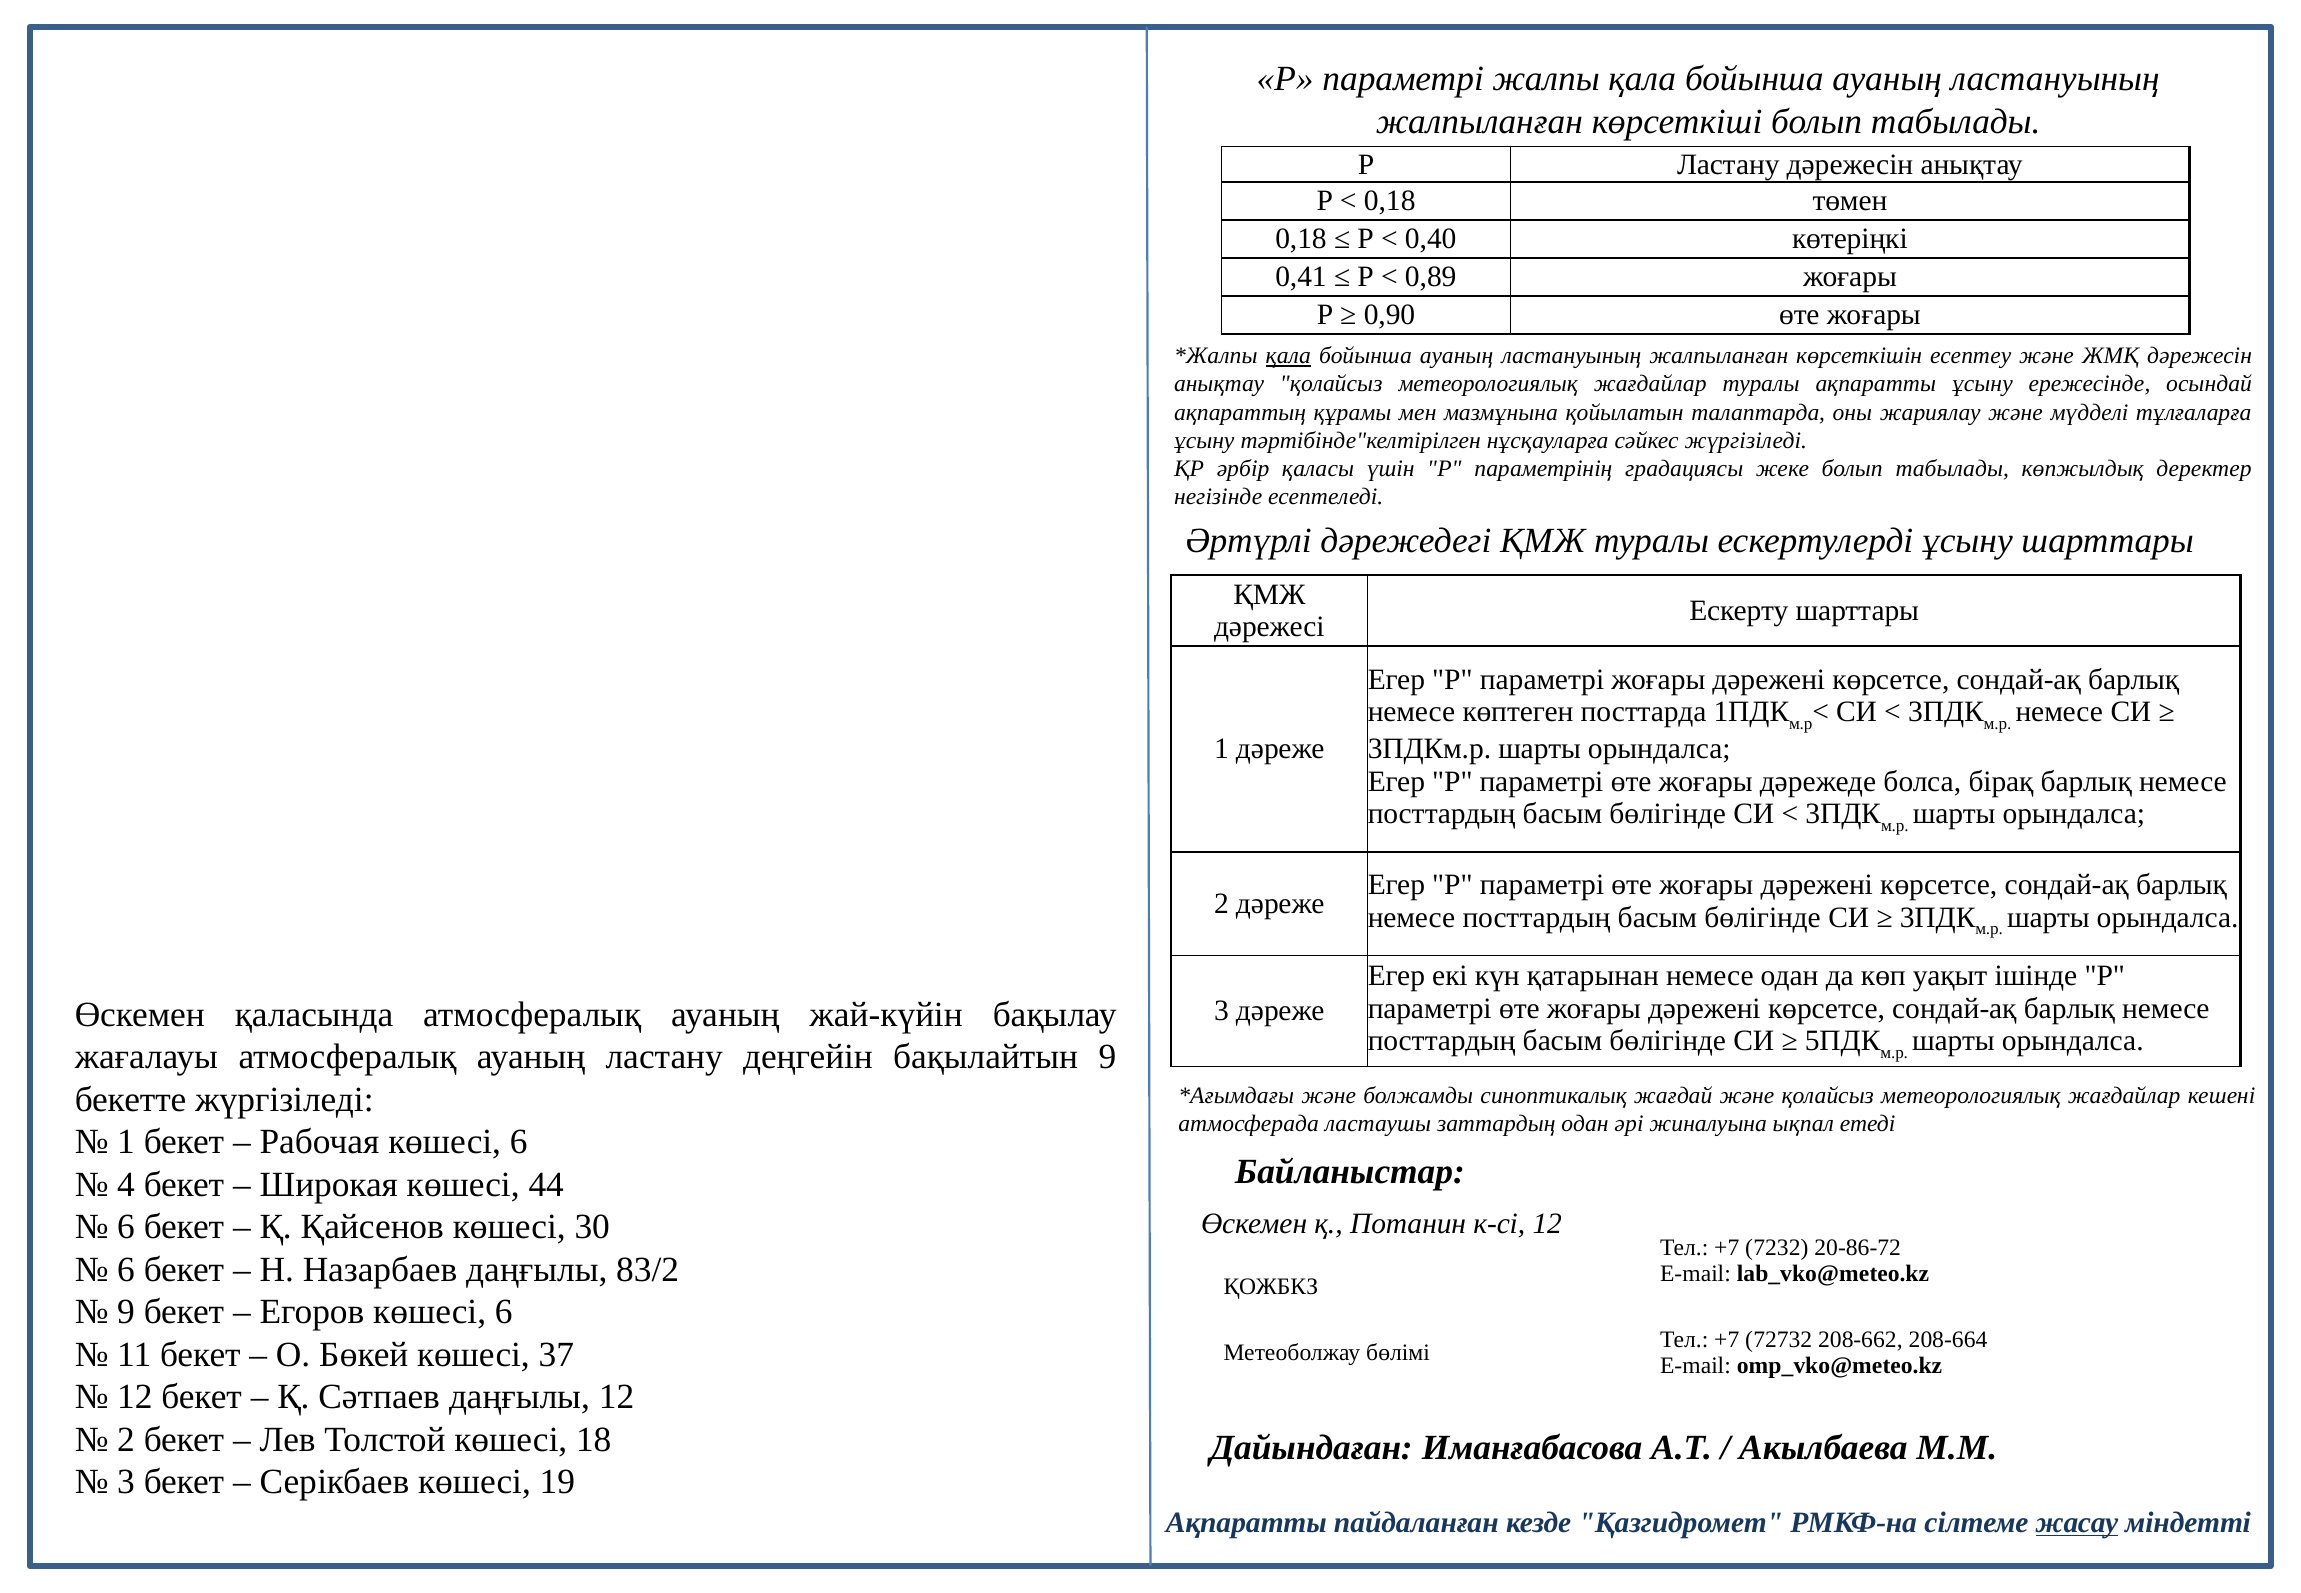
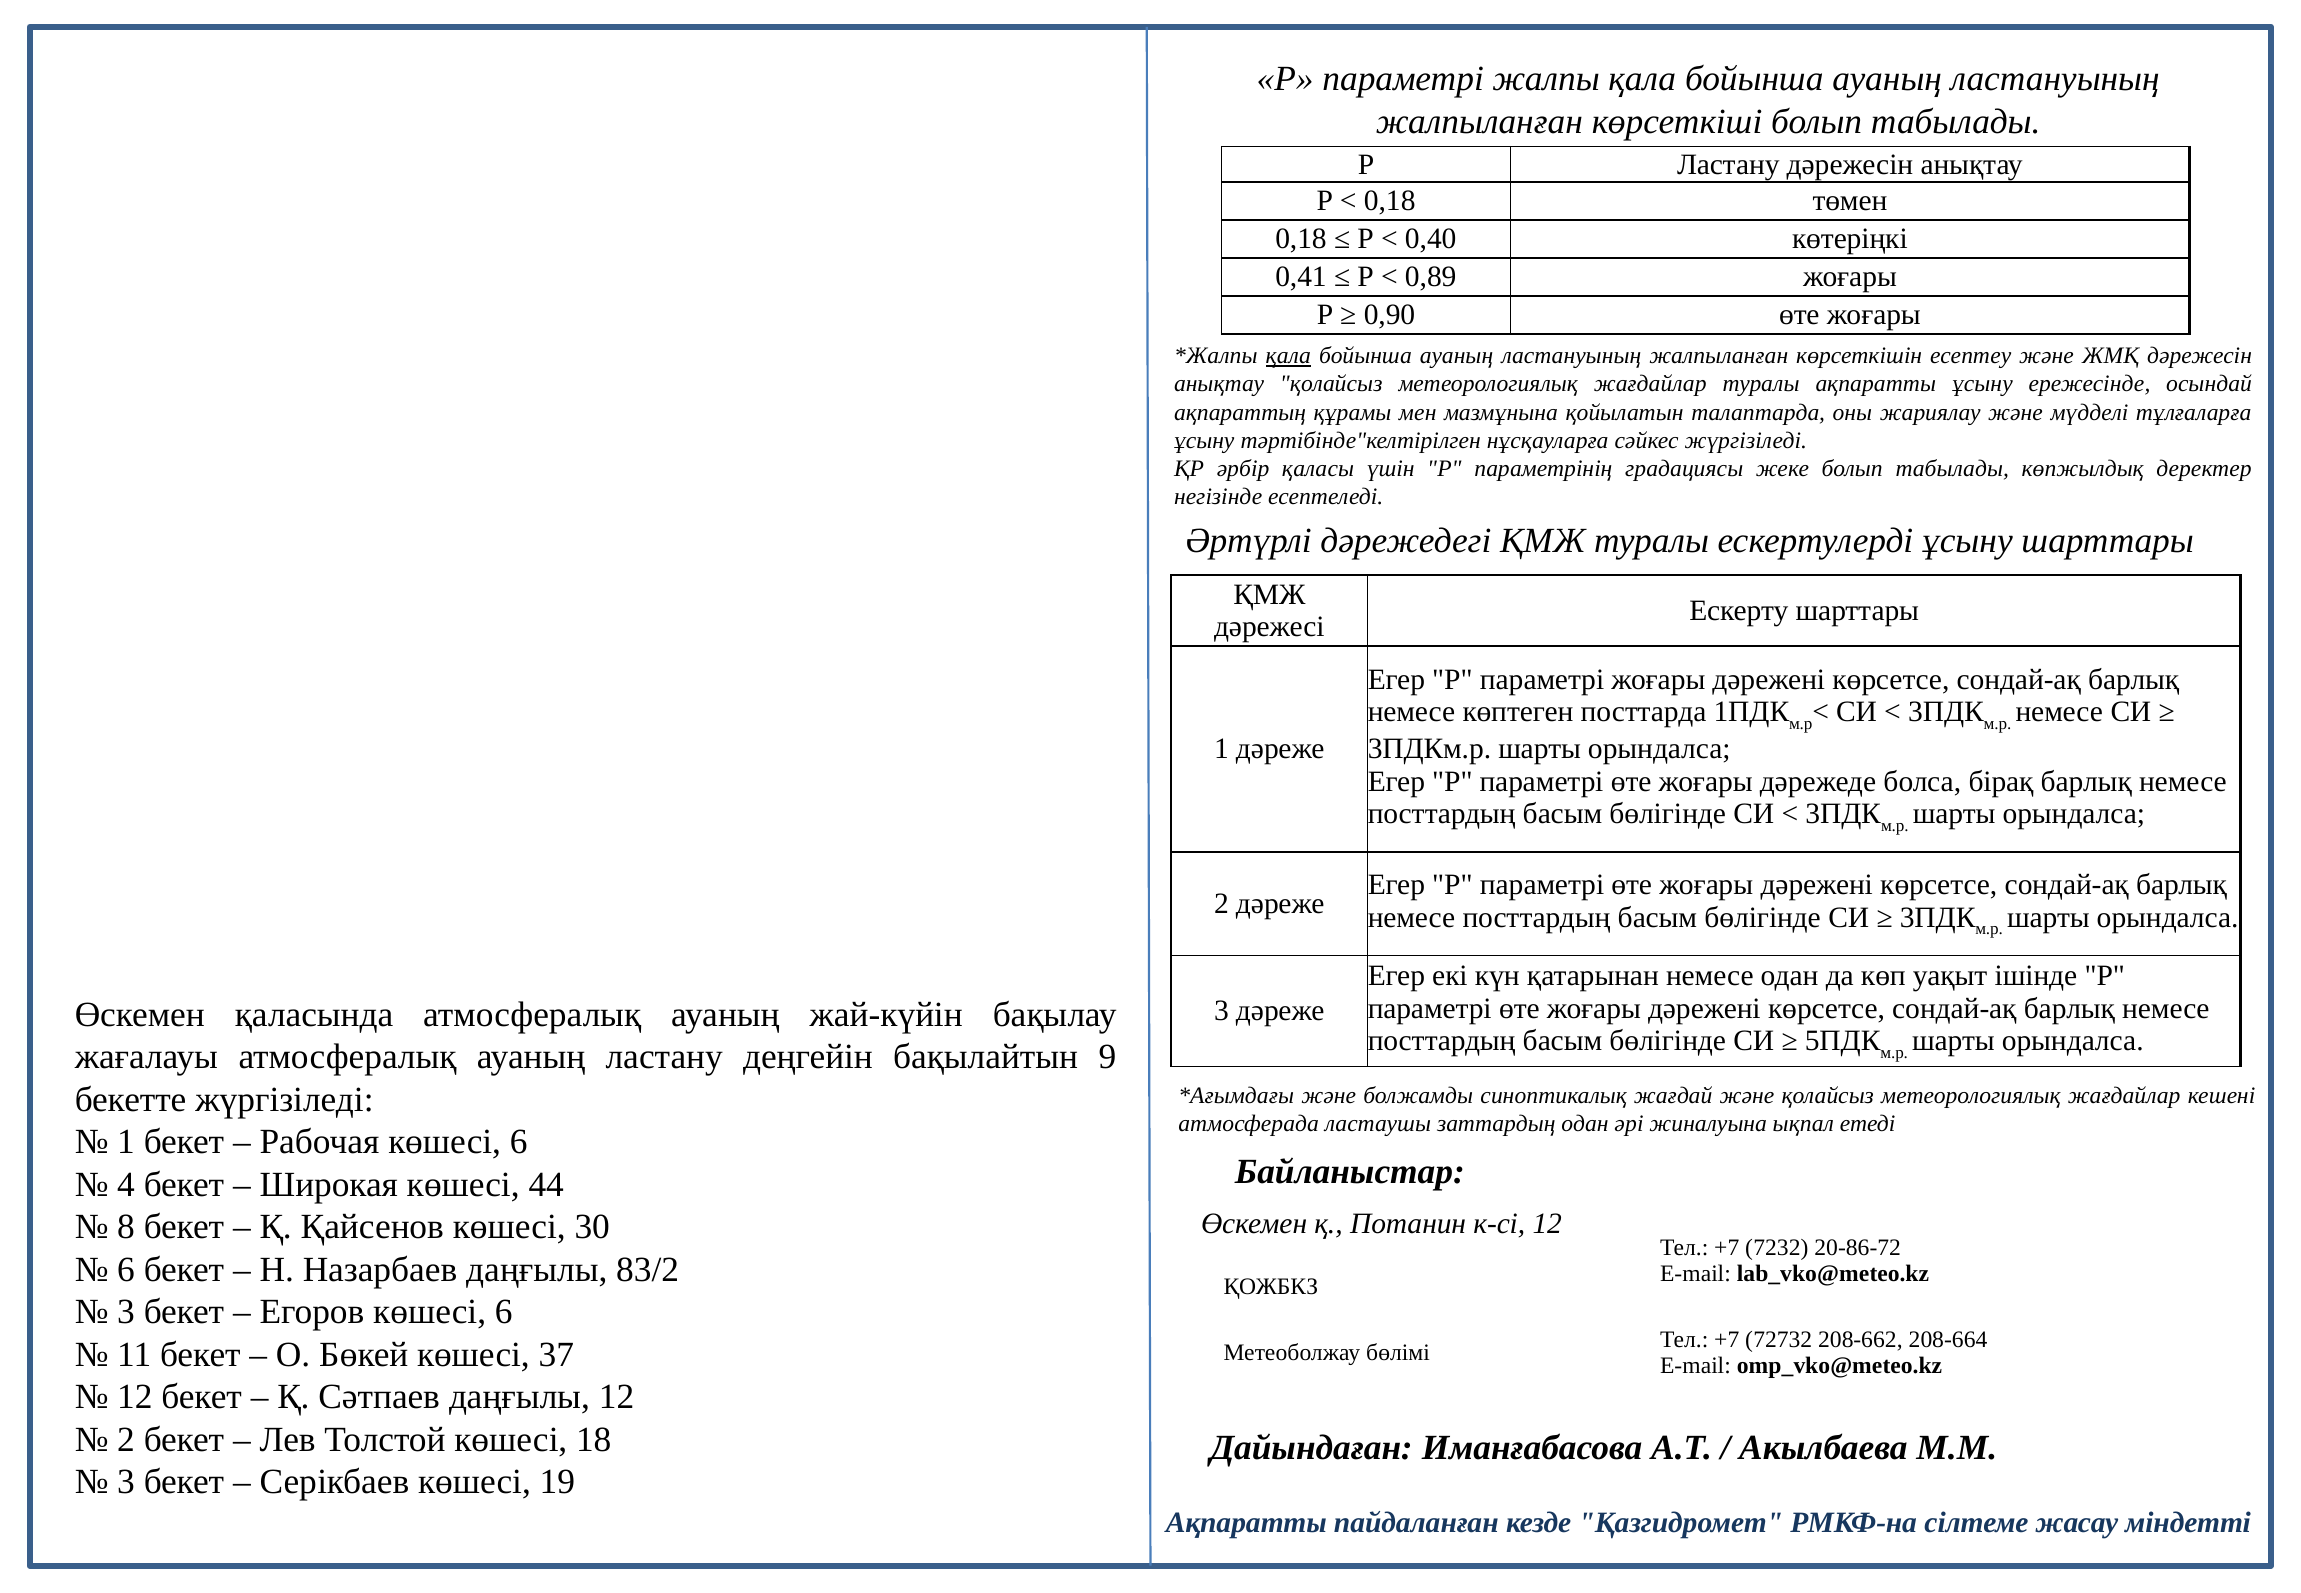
6 at (126, 1227): 6 -> 8
9 at (126, 1312): 9 -> 3
жасау underline: present -> none
